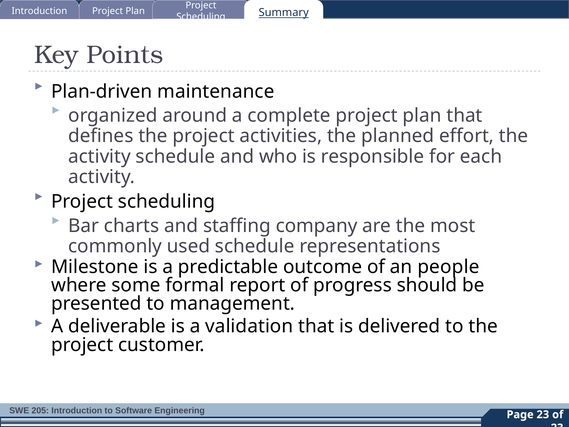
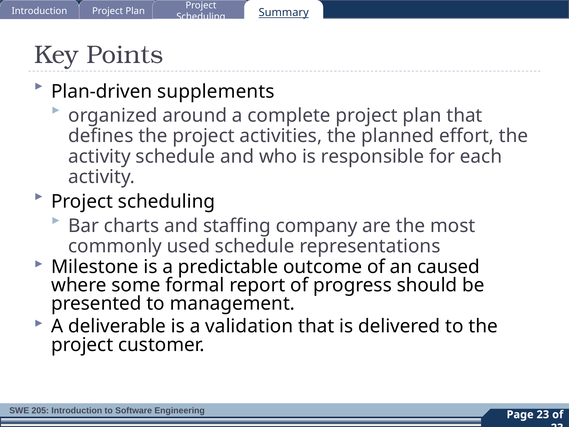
maintenance: maintenance -> supplements
people: people -> caused
